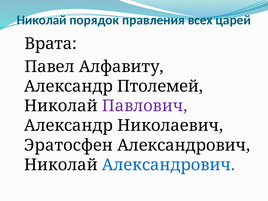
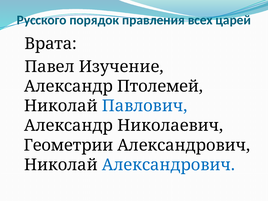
Николай at (42, 20): Николай -> Русского
Алфавиту: Алфавиту -> Изучение
Павлович colour: purple -> blue
Эратосфен: Эратосфен -> Геометрии
